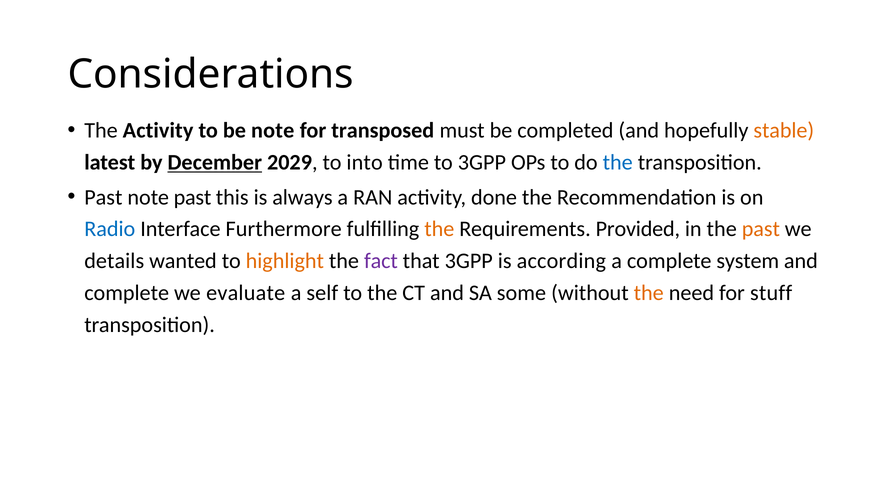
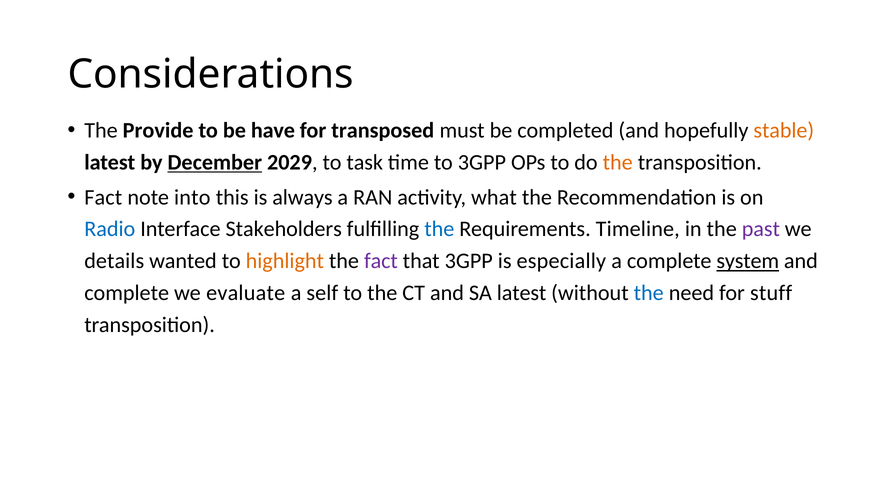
The Activity: Activity -> Provide
be note: note -> have
into: into -> task
the at (618, 162) colour: blue -> orange
Past at (103, 197): Past -> Fact
note past: past -> into
done: done -> what
Furthermore: Furthermore -> Stakeholders
the at (439, 229) colour: orange -> blue
Provided: Provided -> Timeline
past at (761, 229) colour: orange -> purple
according: according -> especially
system underline: none -> present
SA some: some -> latest
the at (649, 293) colour: orange -> blue
